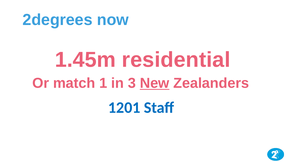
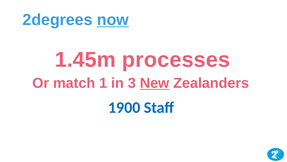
now underline: none -> present
residential: residential -> processes
1201: 1201 -> 1900
